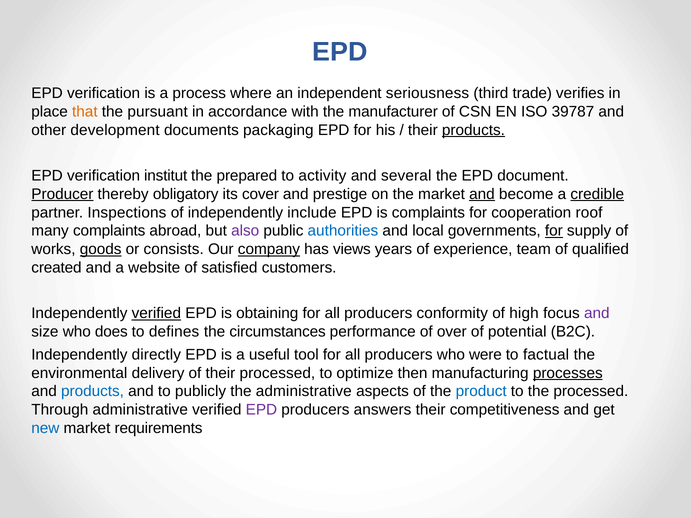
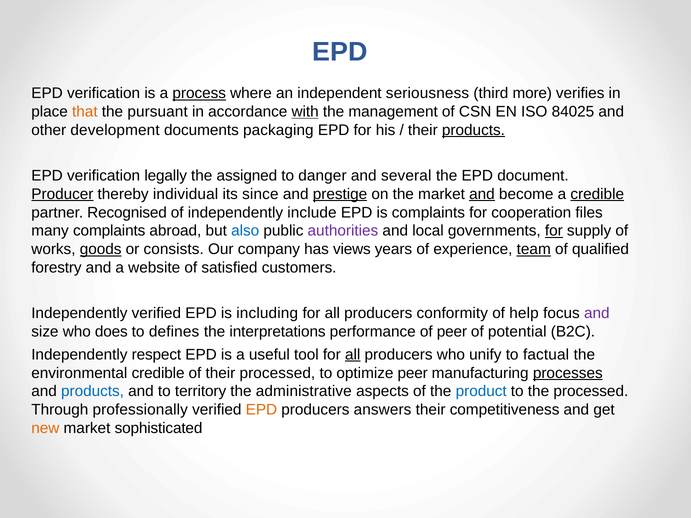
process underline: none -> present
trade: trade -> more
with underline: none -> present
manufacturer: manufacturer -> management
39787: 39787 -> 84025
institut: institut -> legally
prepared: prepared -> assigned
activity: activity -> danger
obligatory: obligatory -> individual
cover: cover -> since
prestige underline: none -> present
Inspections: Inspections -> Recognised
roof: roof -> files
also colour: purple -> blue
authorities colour: blue -> purple
company underline: present -> none
team underline: none -> present
created: created -> forestry
verified at (156, 314) underline: present -> none
obtaining: obtaining -> including
high: high -> help
circumstances: circumstances -> interpretations
of over: over -> peer
directly: directly -> respect
all at (353, 355) underline: none -> present
were: were -> unify
environmental delivery: delivery -> credible
optimize then: then -> peer
publicly: publicly -> territory
Through administrative: administrative -> professionally
EPD at (261, 410) colour: purple -> orange
new colour: blue -> orange
requirements: requirements -> sophisticated
